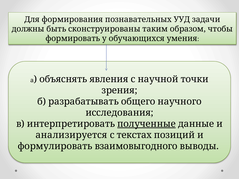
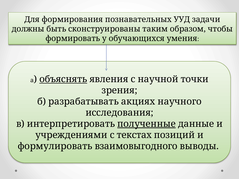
объяснять underline: none -> present
общего: общего -> акциях
анализируется: анализируется -> учреждениями
